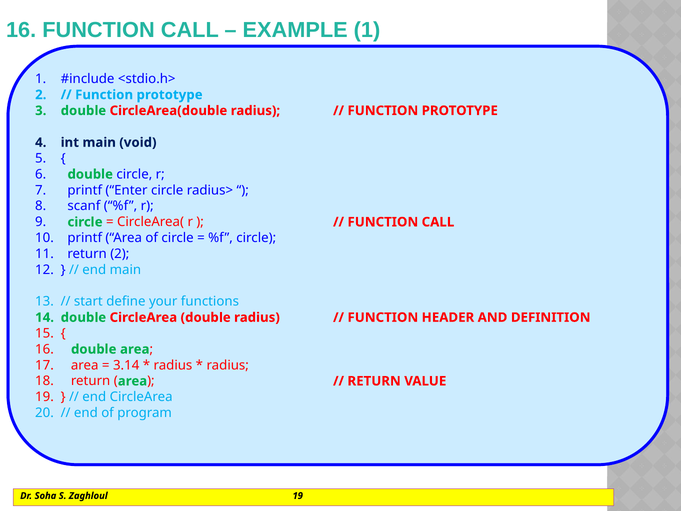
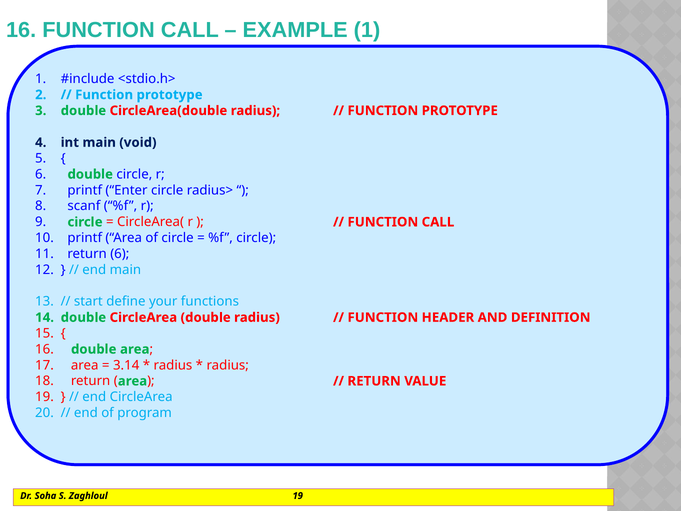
return 2: 2 -> 6
